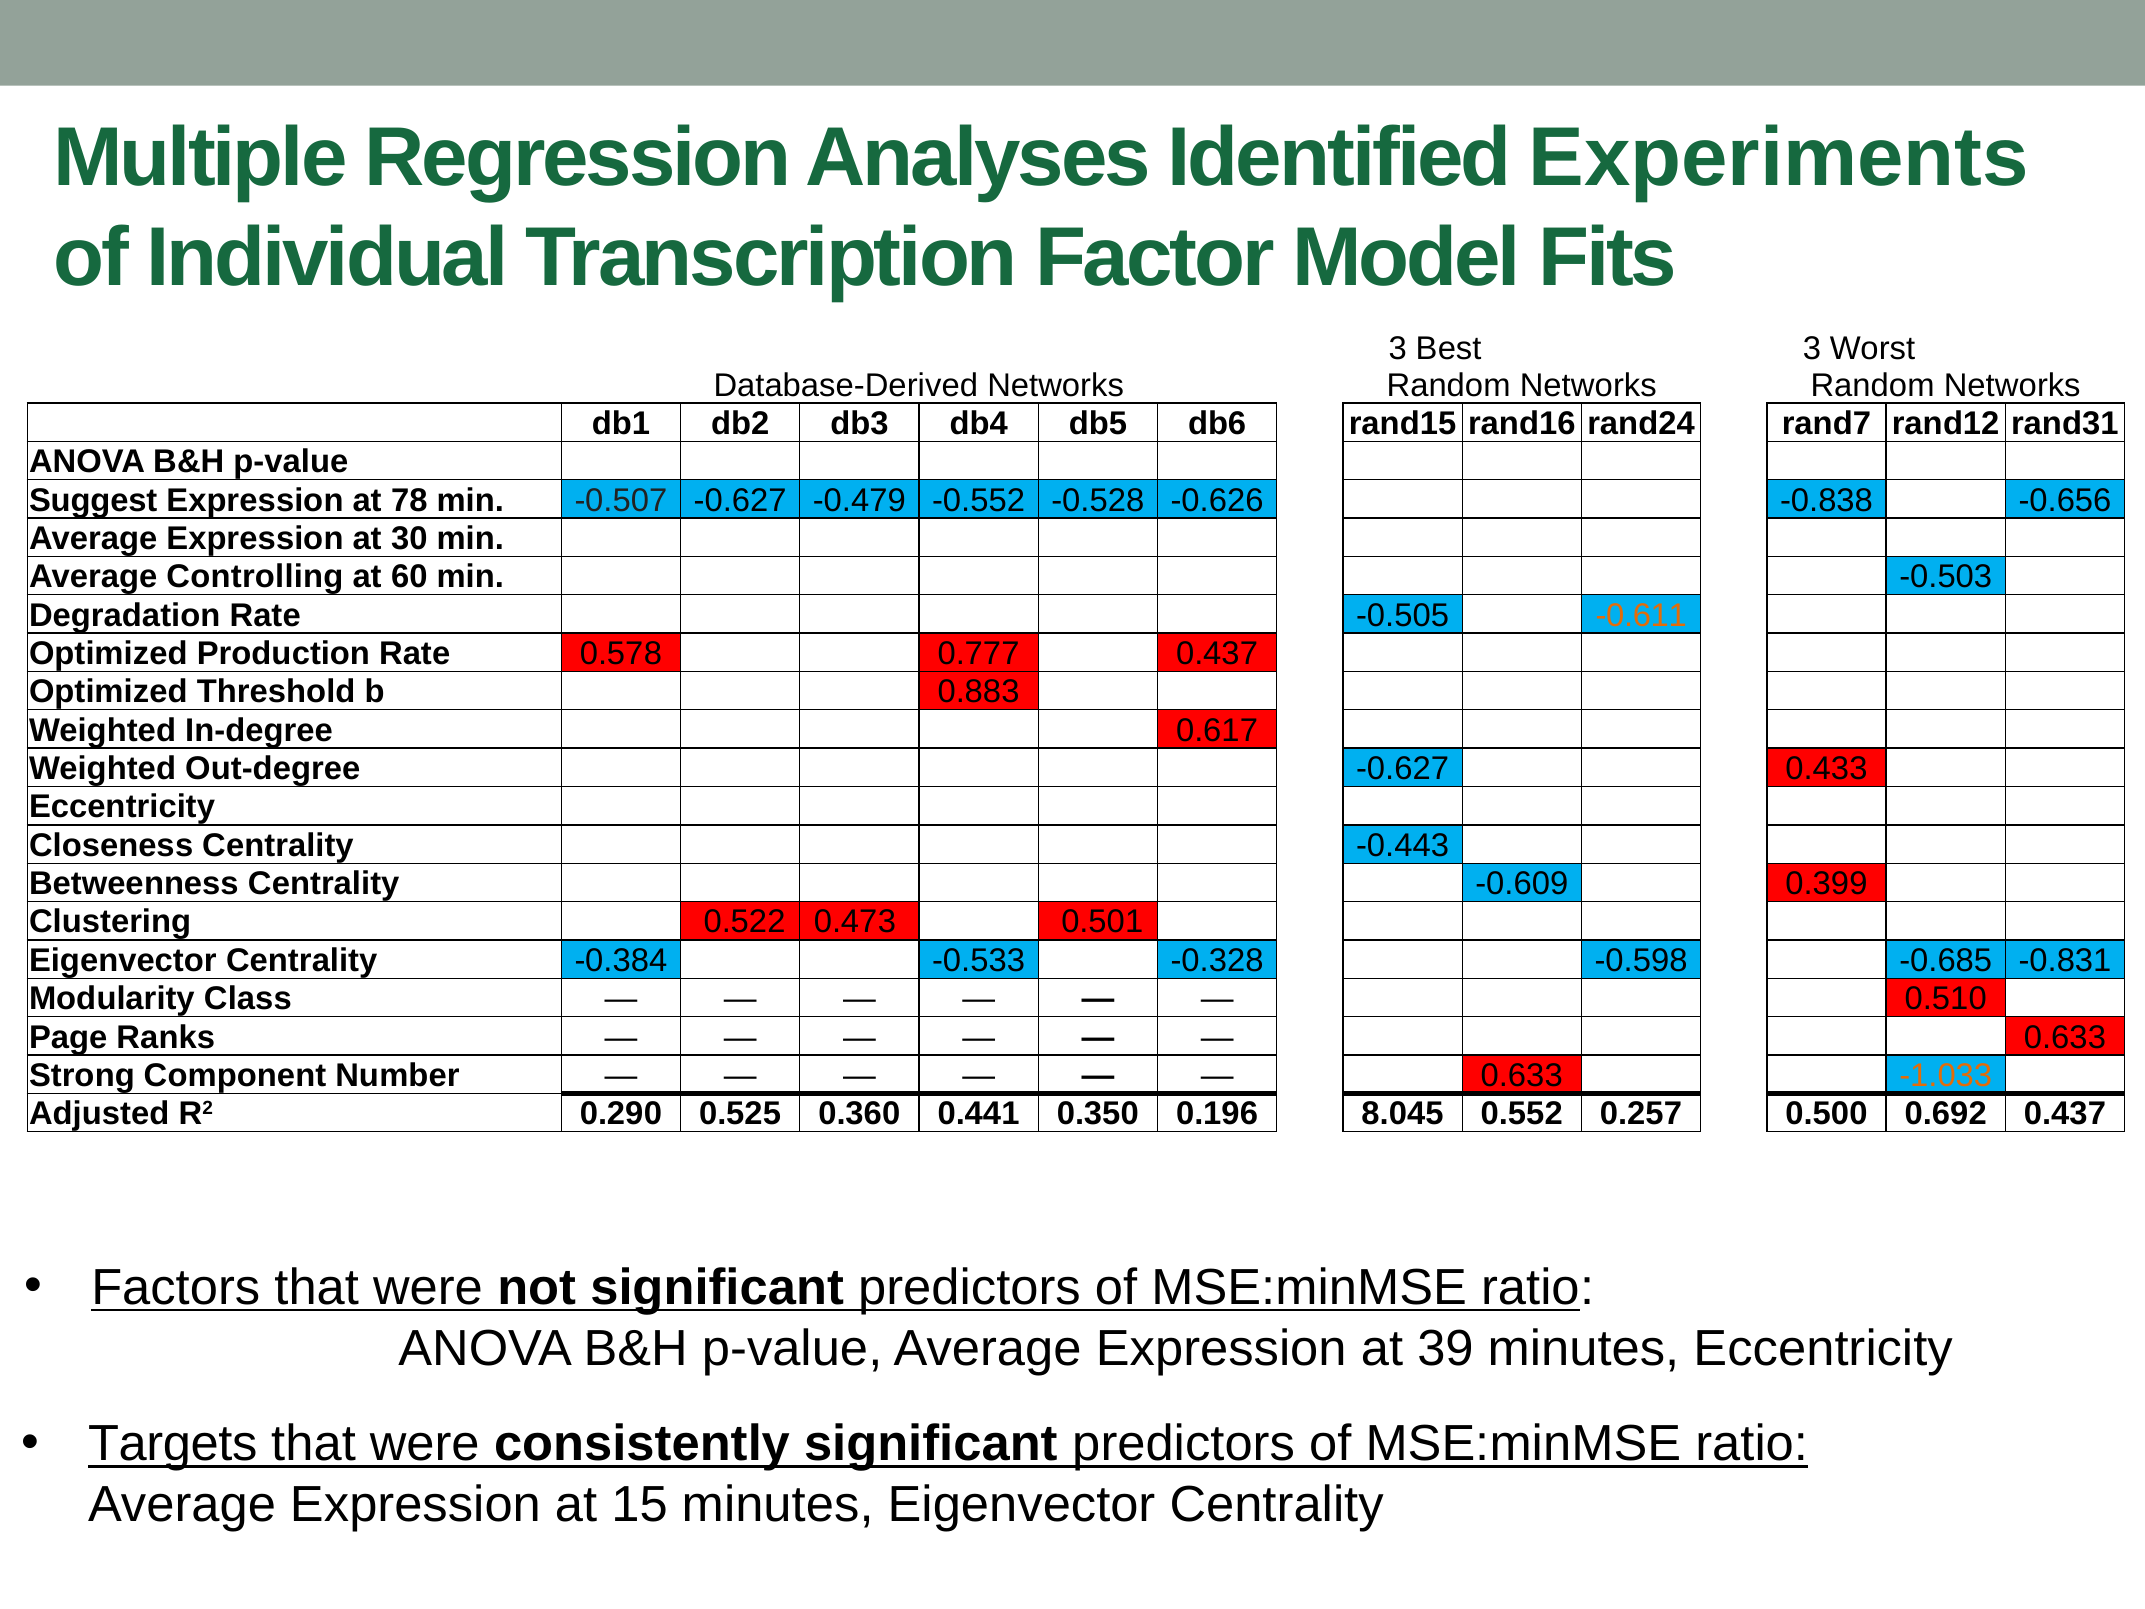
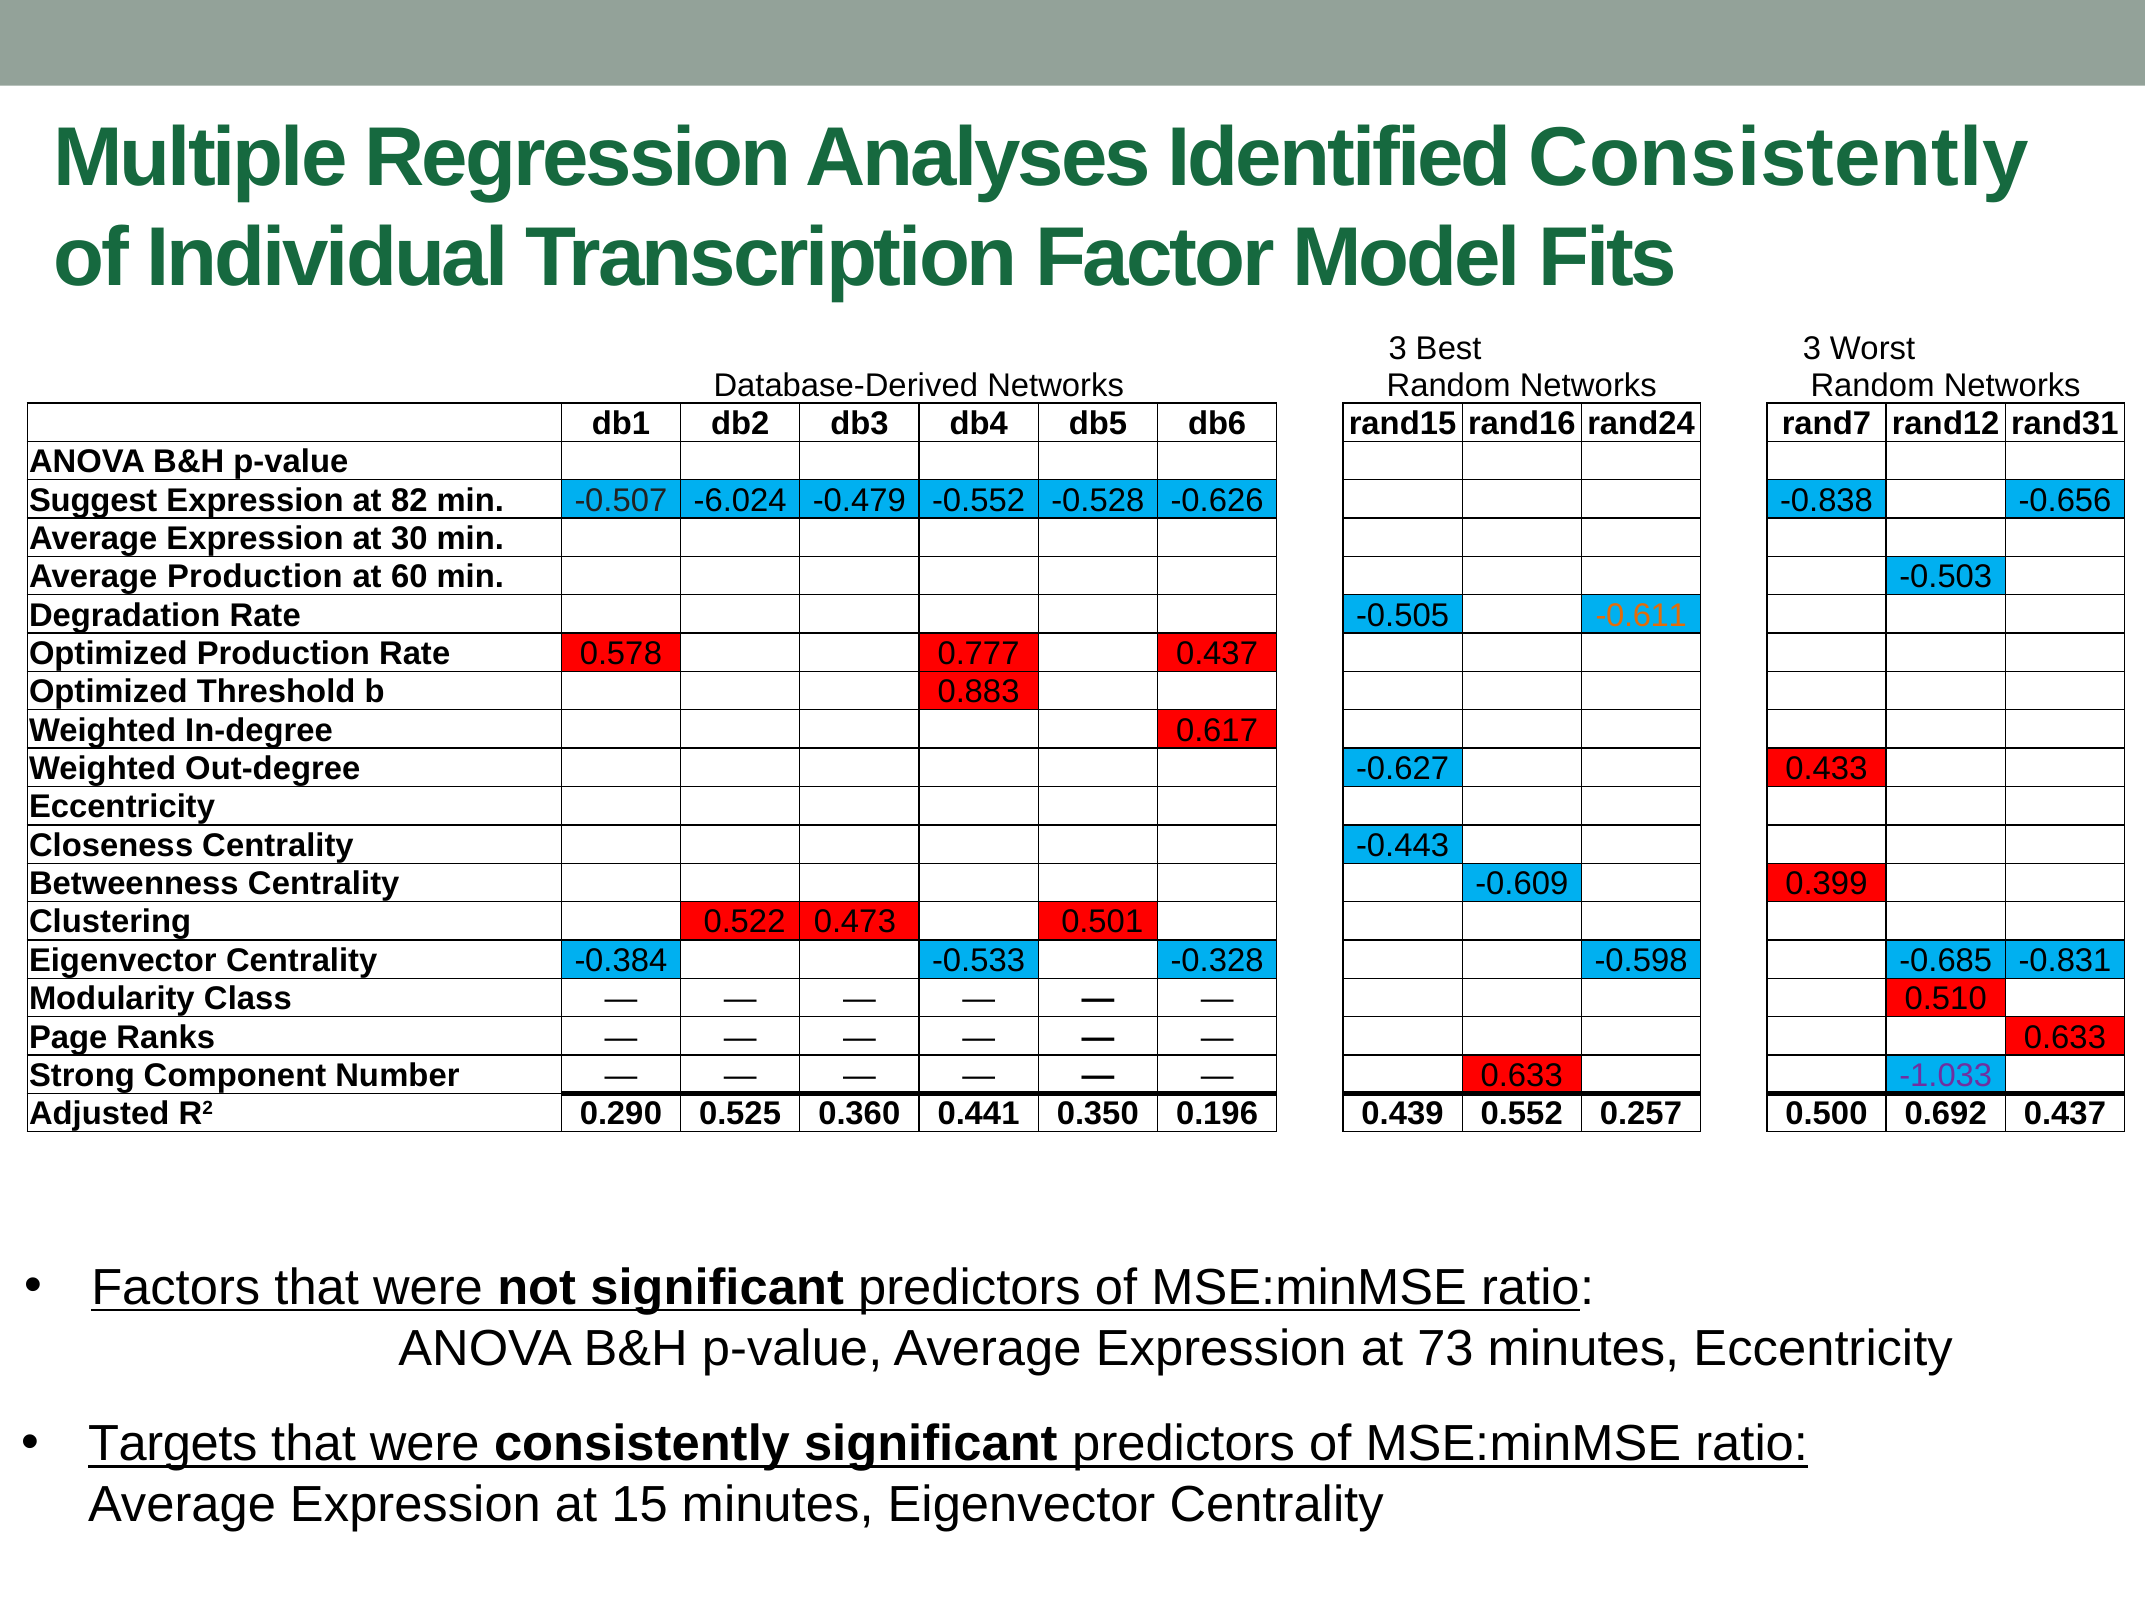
Identified Experiments: Experiments -> Consistently
78: 78 -> 82
-0.507 -0.627: -0.627 -> -6.024
Average Controlling: Controlling -> Production
-1.033 colour: orange -> purple
8.045: 8.045 -> 0.439
39: 39 -> 73
